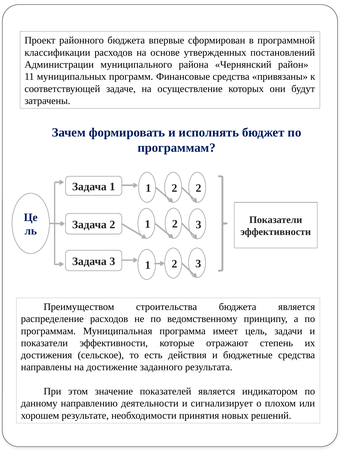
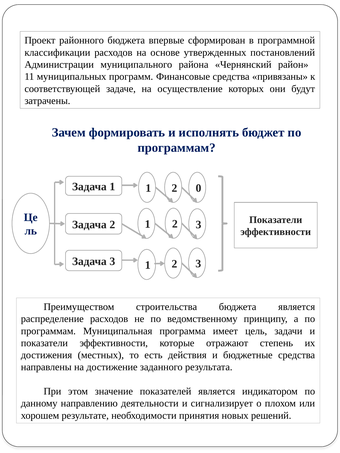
2 2: 2 -> 0
сельское: сельское -> местных
